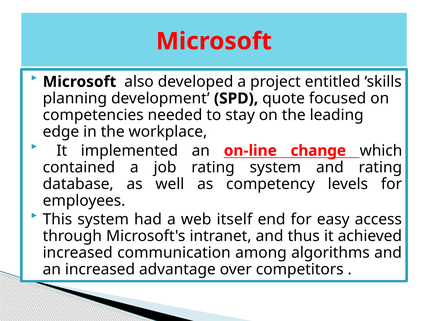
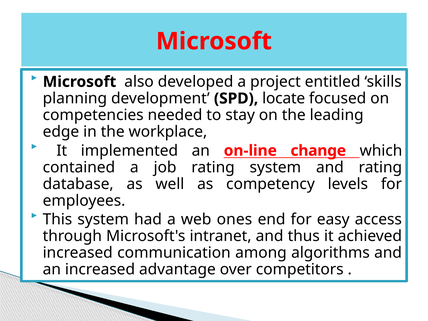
quote: quote -> locate
itself: itself -> ones
